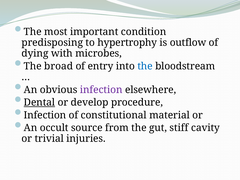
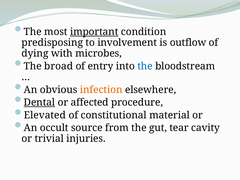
important underline: none -> present
hypertrophy: hypertrophy -> involvement
infection at (101, 90) colour: purple -> orange
develop: develop -> affected
Infection at (45, 115): Infection -> Elevated
stiff: stiff -> tear
